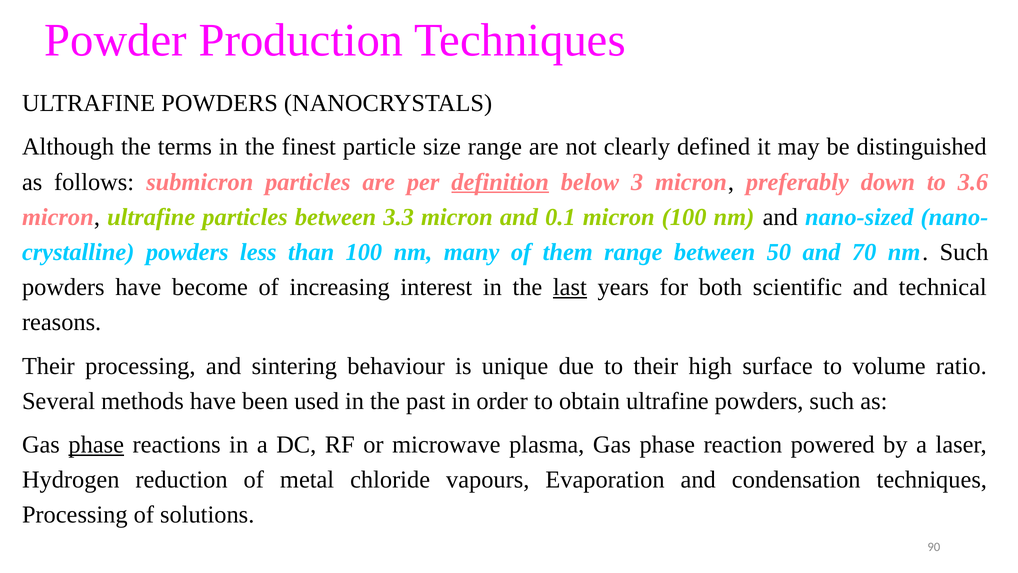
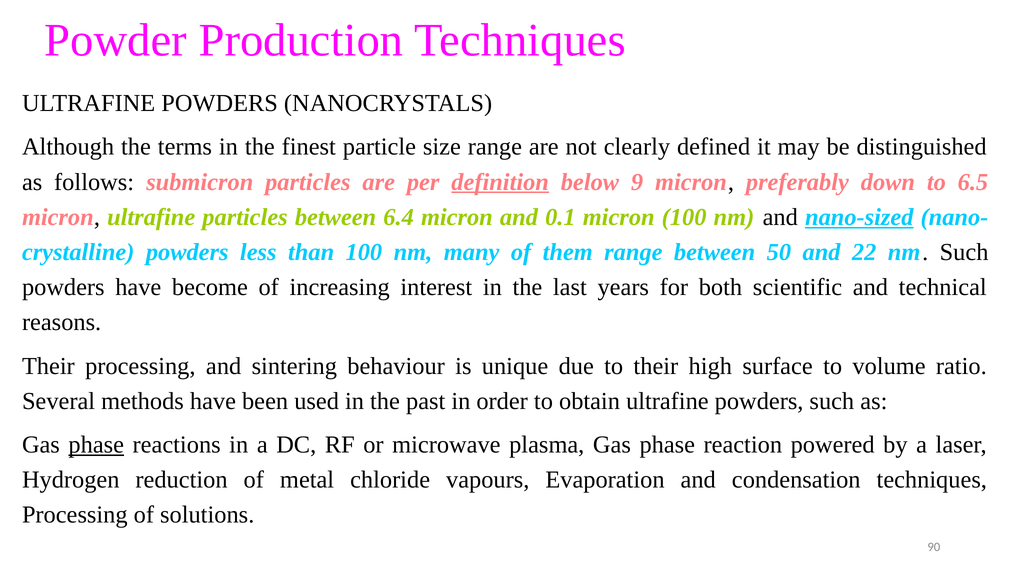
3: 3 -> 9
3.6: 3.6 -> 6.5
3.3: 3.3 -> 6.4
nano-sized underline: none -> present
70: 70 -> 22
last underline: present -> none
